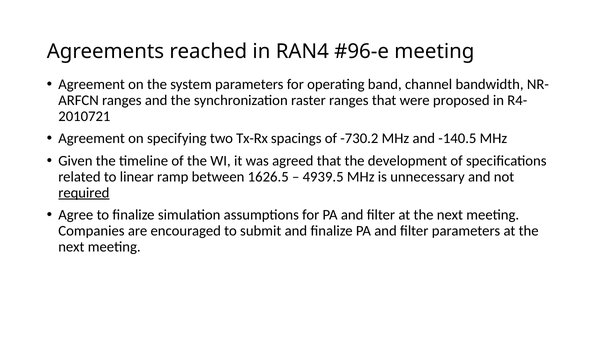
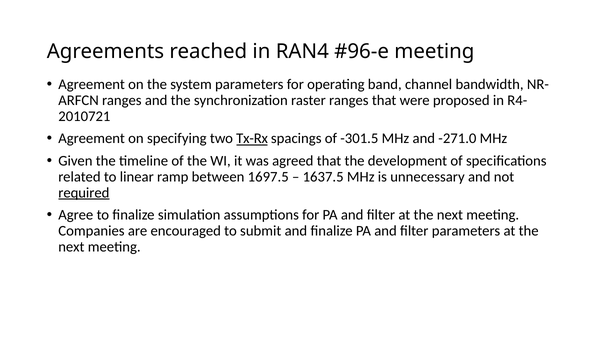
Tx-Rx underline: none -> present
-730.2: -730.2 -> -301.5
-140.5: -140.5 -> -271.0
1626.5: 1626.5 -> 1697.5
4939.5: 4939.5 -> 1637.5
